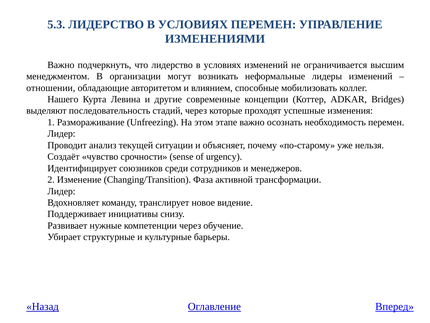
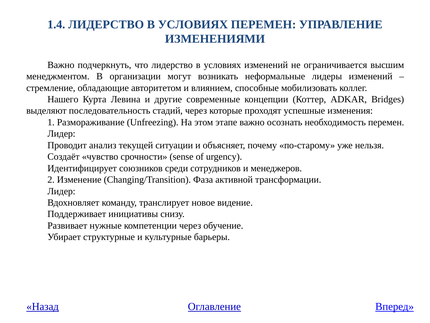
5.3: 5.3 -> 1.4
отношении: отношении -> стремление
